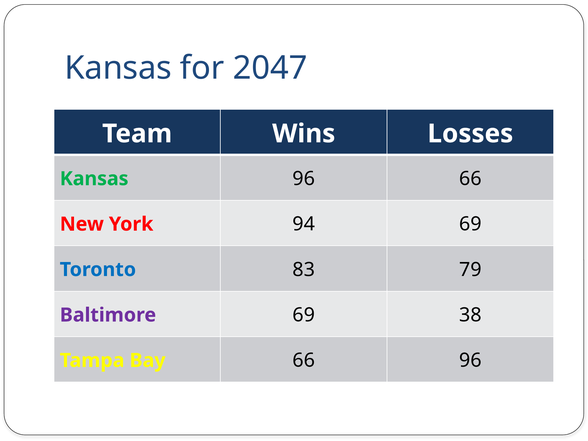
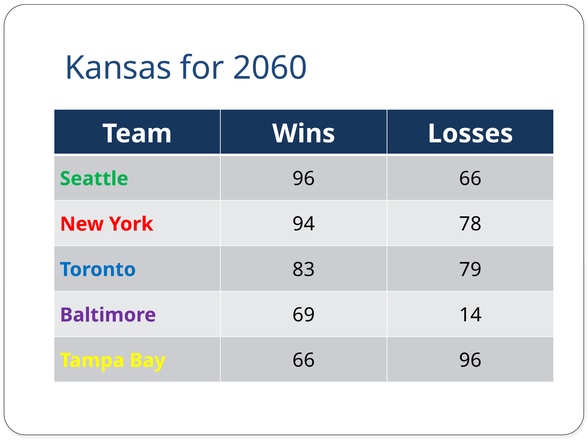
2047: 2047 -> 2060
Kansas at (94, 179): Kansas -> Seattle
94 69: 69 -> 78
38: 38 -> 14
